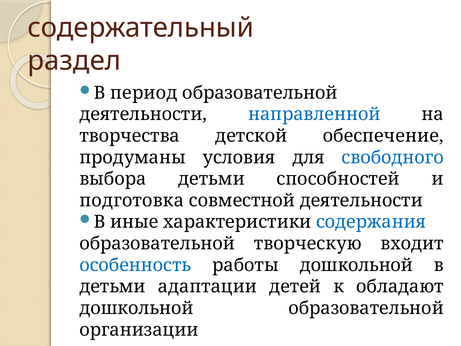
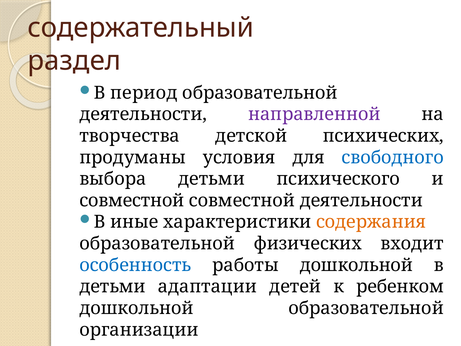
направленной colour: blue -> purple
обеспечение: обеспечение -> психических
способностей: способностей -> психического
подготовка at (132, 200): подготовка -> совместной
содержания colour: blue -> orange
творческую: творческую -> физических
обладают: обладают -> ребенком
